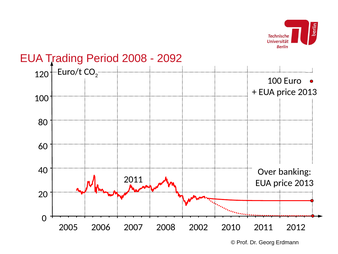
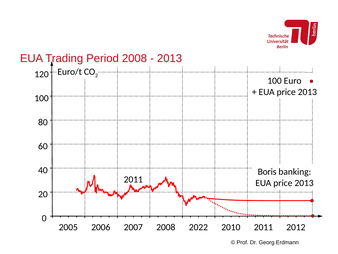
2092 at (170, 58): 2092 -> 2013
Over: Over -> Boris
2002: 2002 -> 2022
